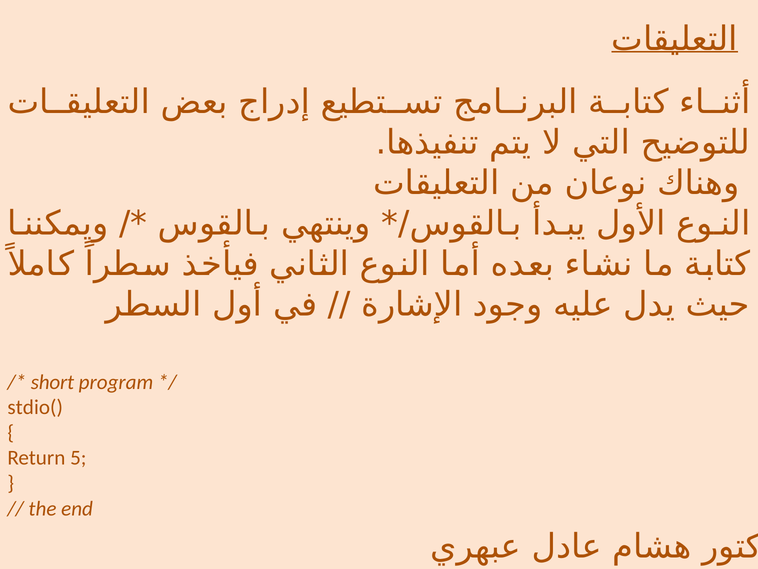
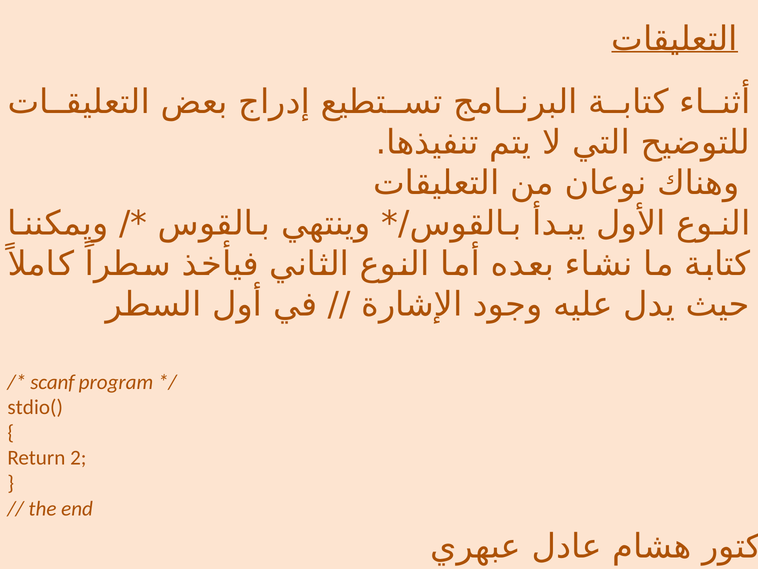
short: short -> scanf
5: 5 -> 2
